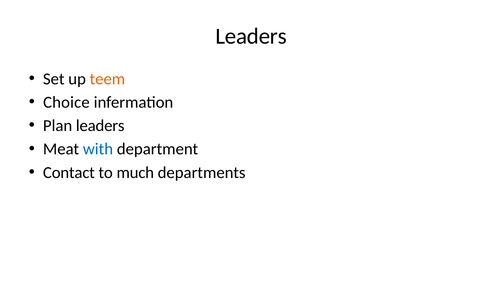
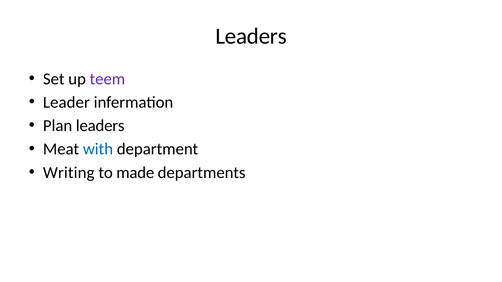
teem colour: orange -> purple
Choice: Choice -> Leader
Contact: Contact -> Writing
much: much -> made
